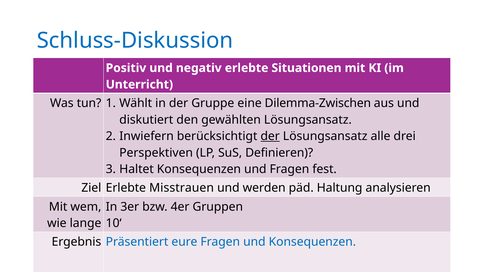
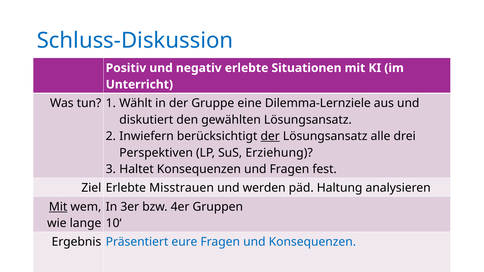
Dilemma-Zwischen: Dilemma-Zwischen -> Dilemma-Lernziele
Definieren: Definieren -> Erziehung
Mit at (58, 207) underline: none -> present
